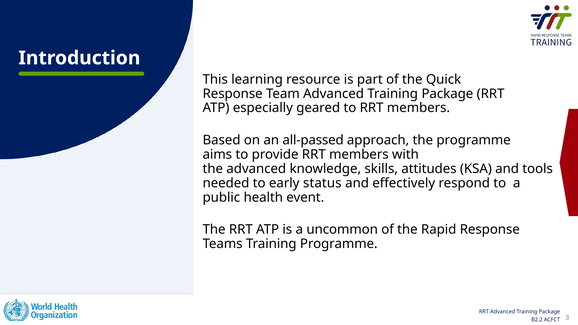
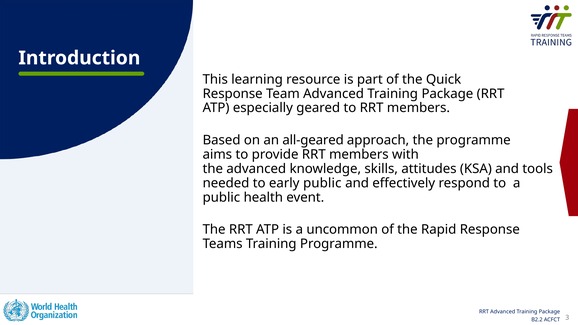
all-passed: all-passed -> all-geared
early status: status -> public
